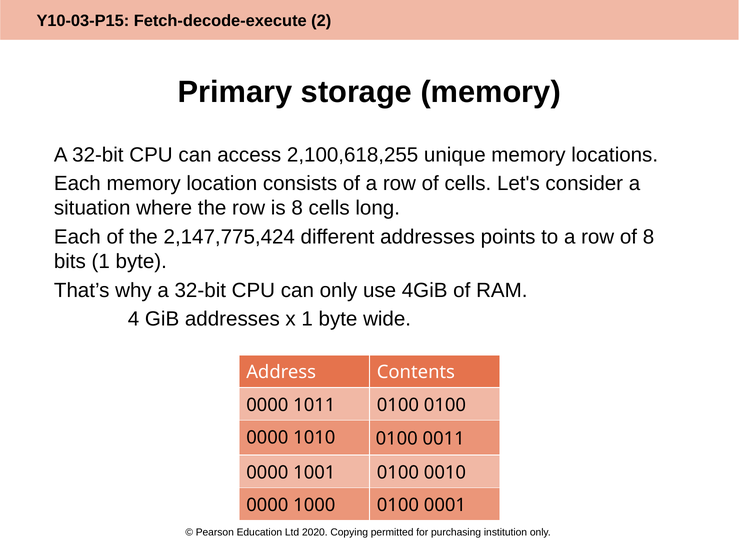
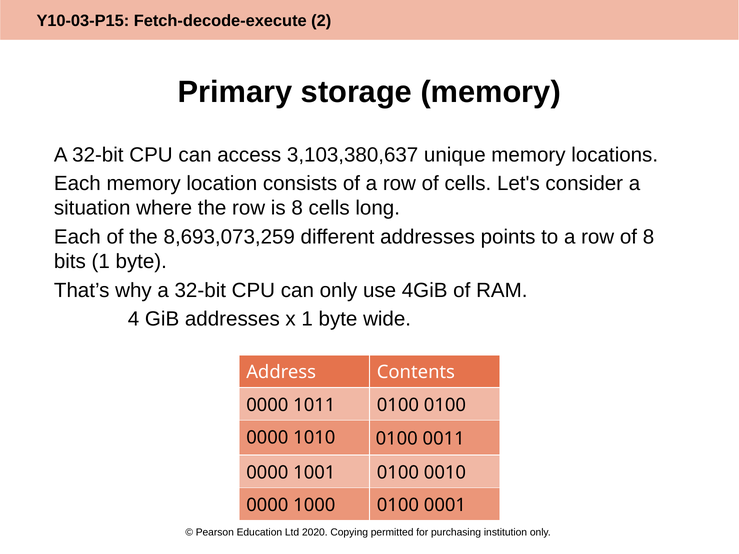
2,100,618,255: 2,100,618,255 -> 3,103,380,637
2,147,775,424: 2,147,775,424 -> 8,693,073,259
